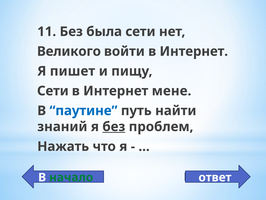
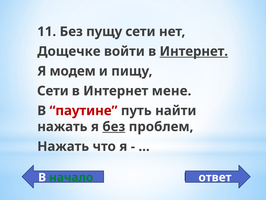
была: была -> пущу
Великого: Великого -> Дощечке
Интернет at (194, 51) underline: none -> present
Я пишет: пишет -> модем
паутине colour: blue -> red
знаний at (62, 126): знаний -> нажать
